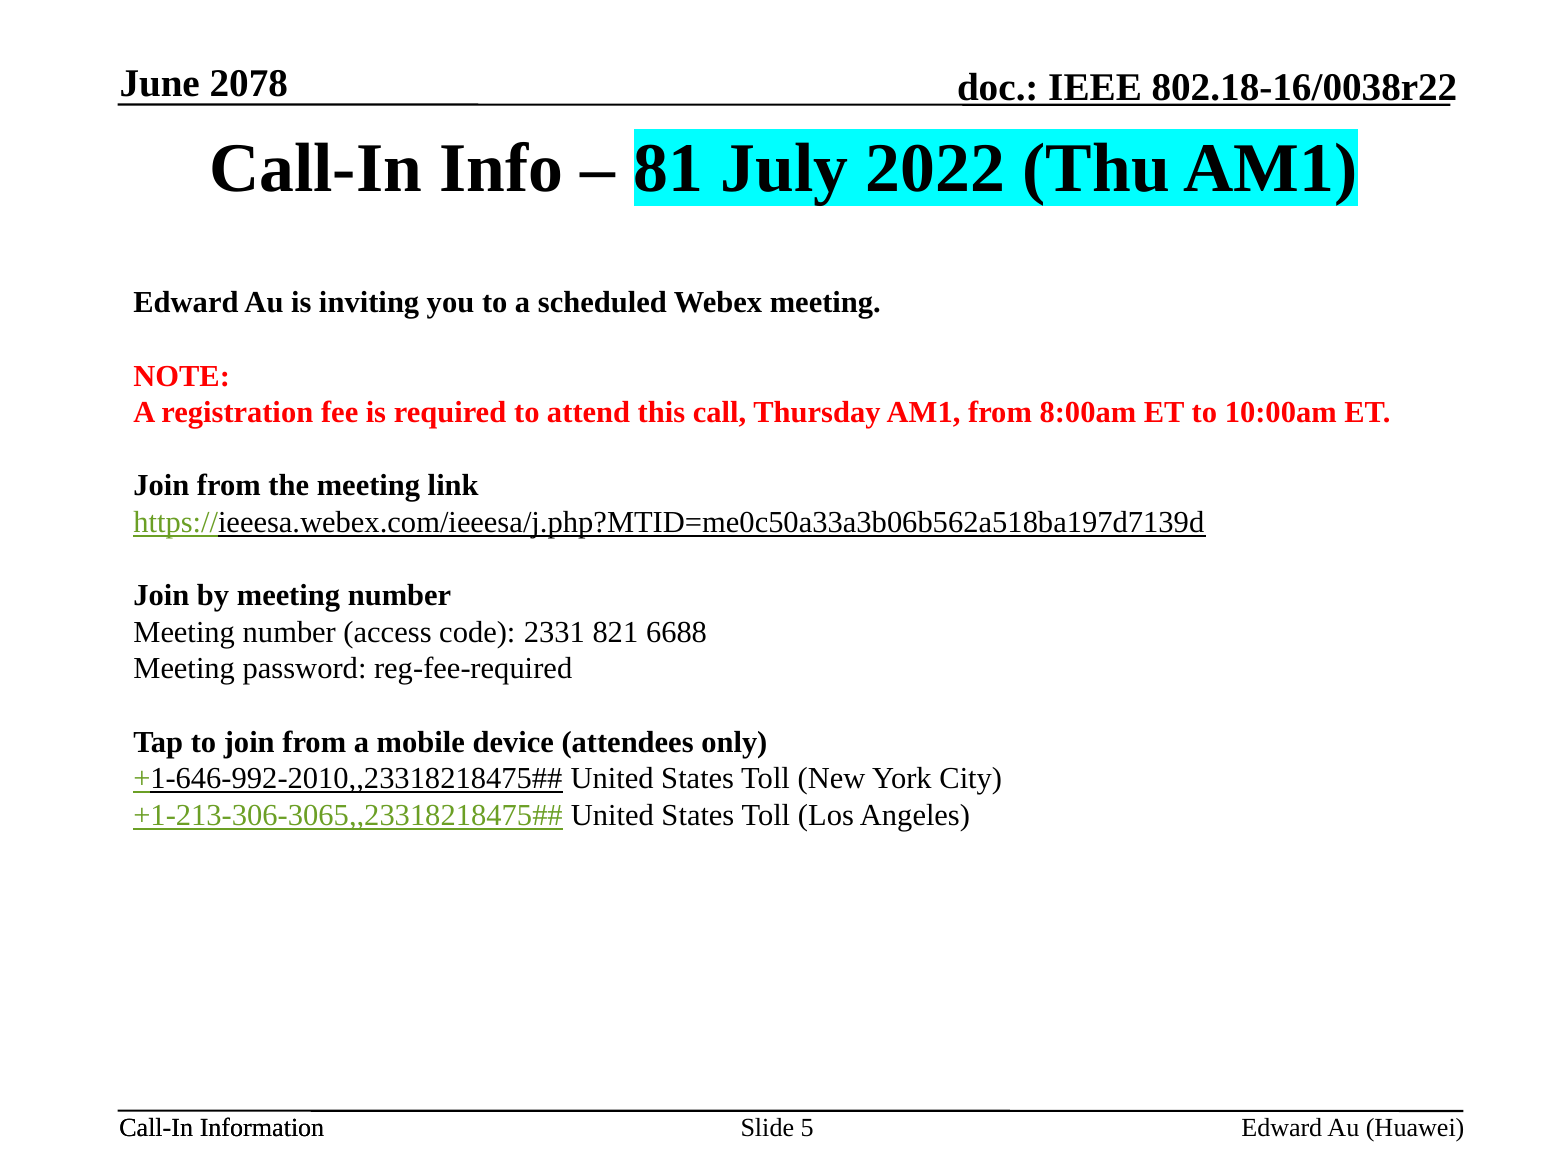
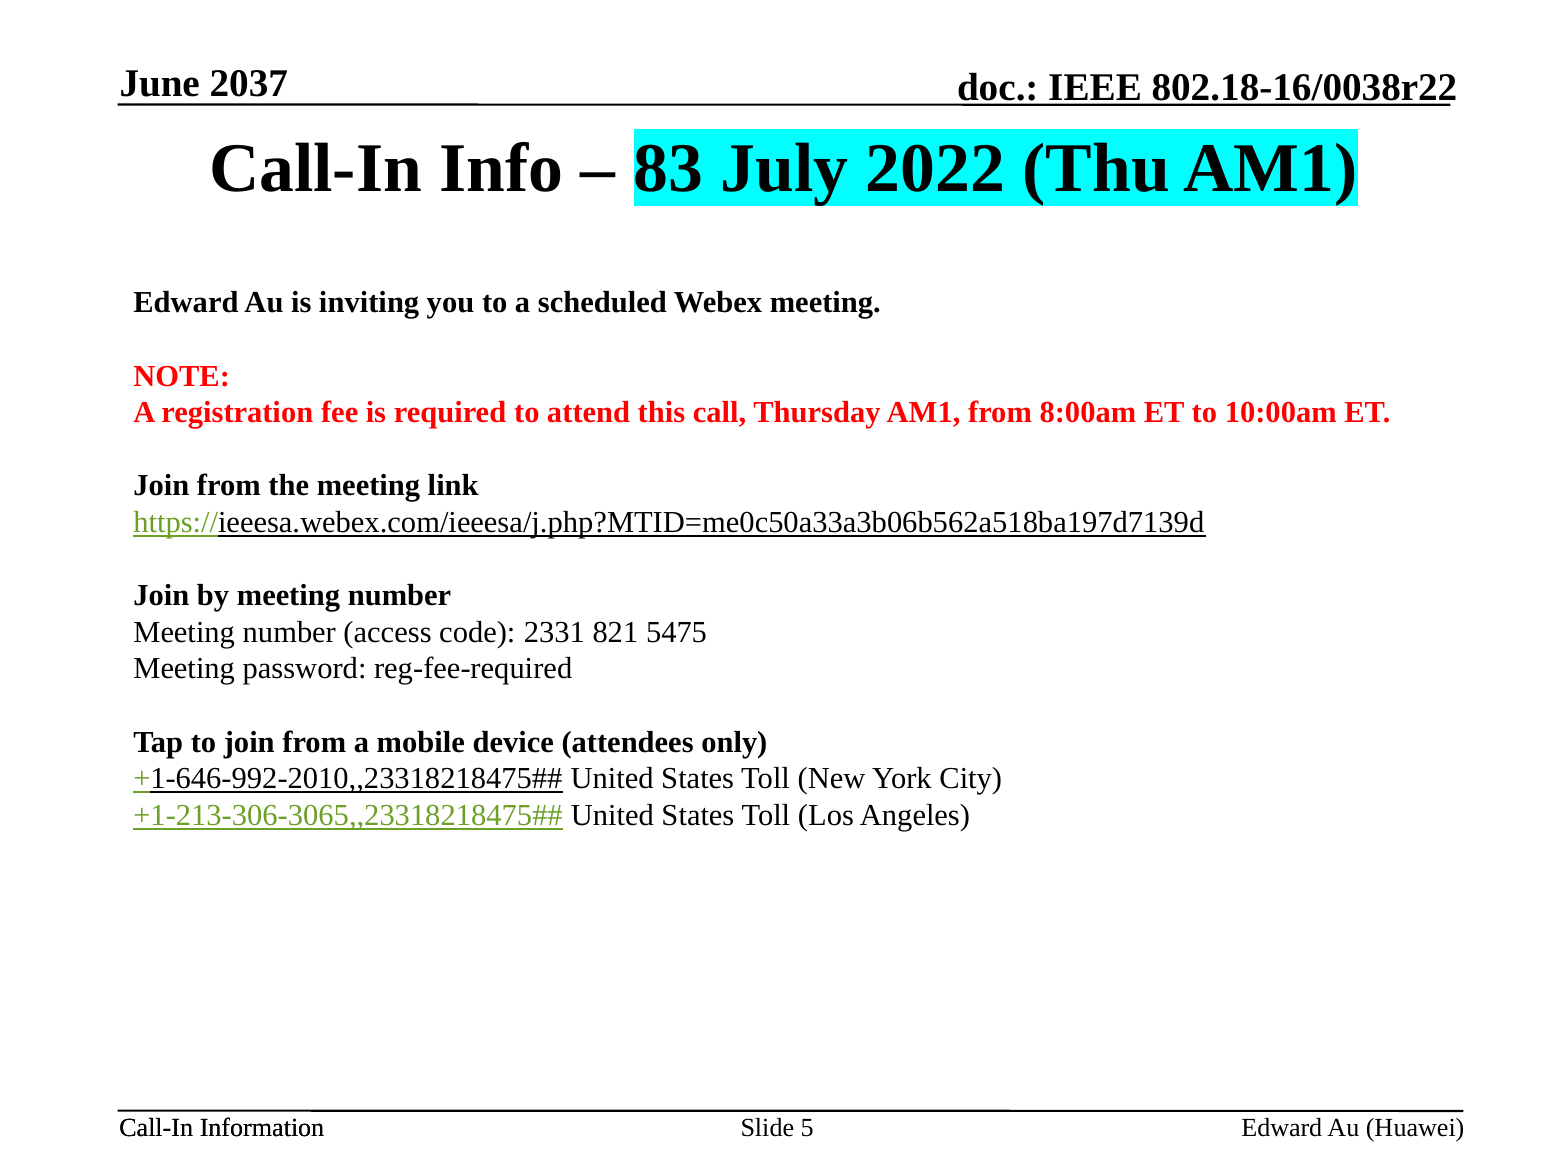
2078: 2078 -> 2037
81: 81 -> 83
6688: 6688 -> 5475
